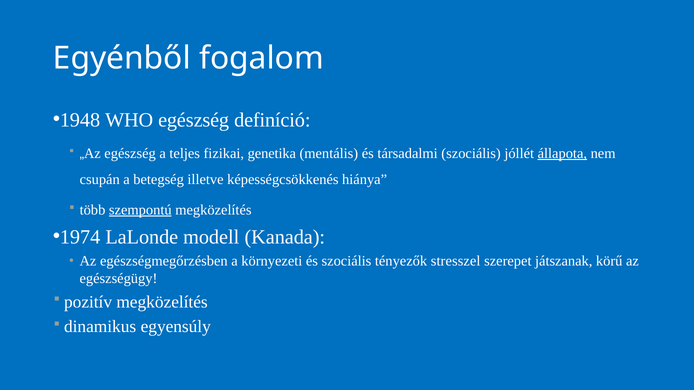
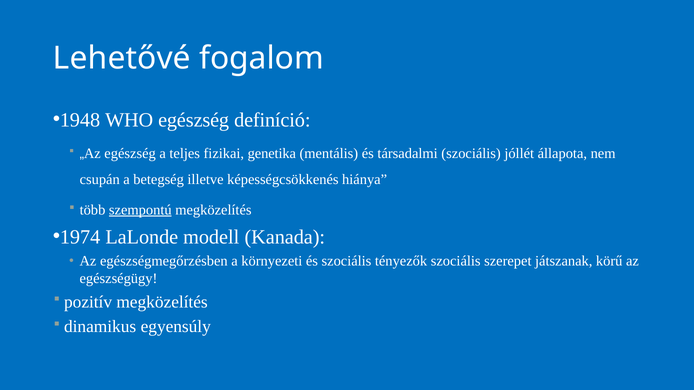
Egyénből: Egyénből -> Lehetővé
állapota underline: present -> none
tényezők stresszel: stresszel -> szociális
